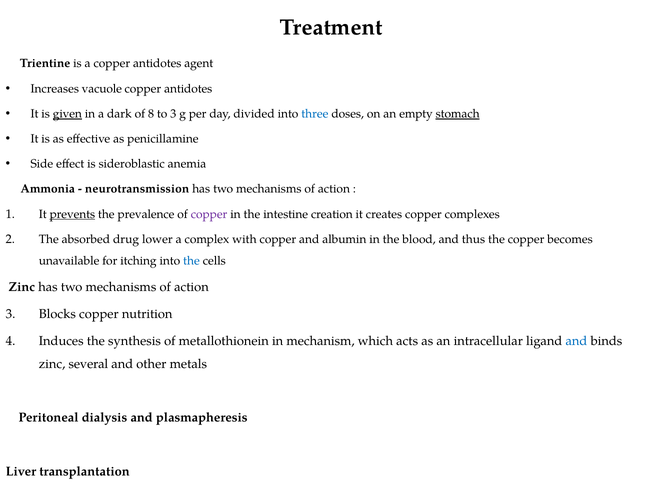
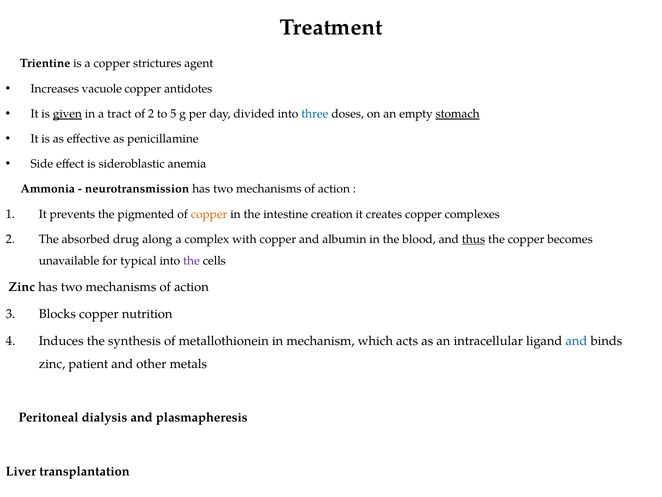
a copper antidotes: antidotes -> strictures
dark: dark -> tract
of 8: 8 -> 2
to 3: 3 -> 5
prevents underline: present -> none
prevalence: prevalence -> pigmented
copper at (209, 214) colour: purple -> orange
lower: lower -> along
thus underline: none -> present
itching: itching -> typical
the at (191, 260) colour: blue -> purple
several: several -> patient
